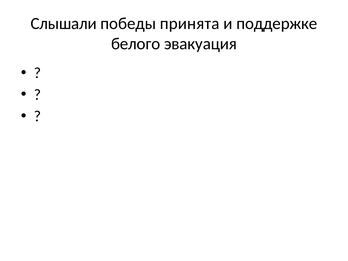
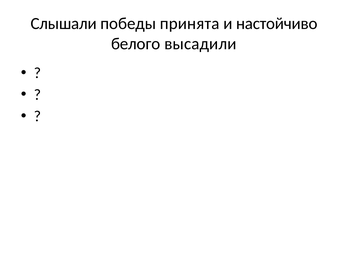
поддержке: поддержке -> настойчиво
эвакуация: эвакуация -> высадили
